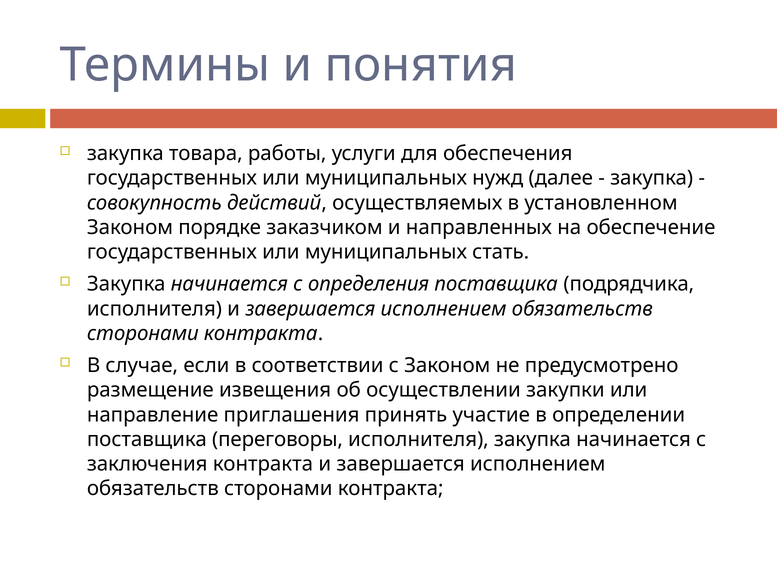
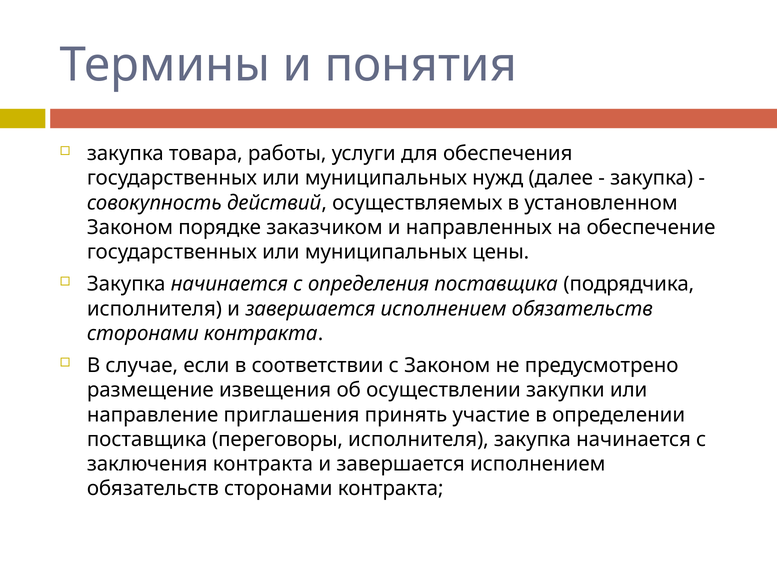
стать: стать -> цены
